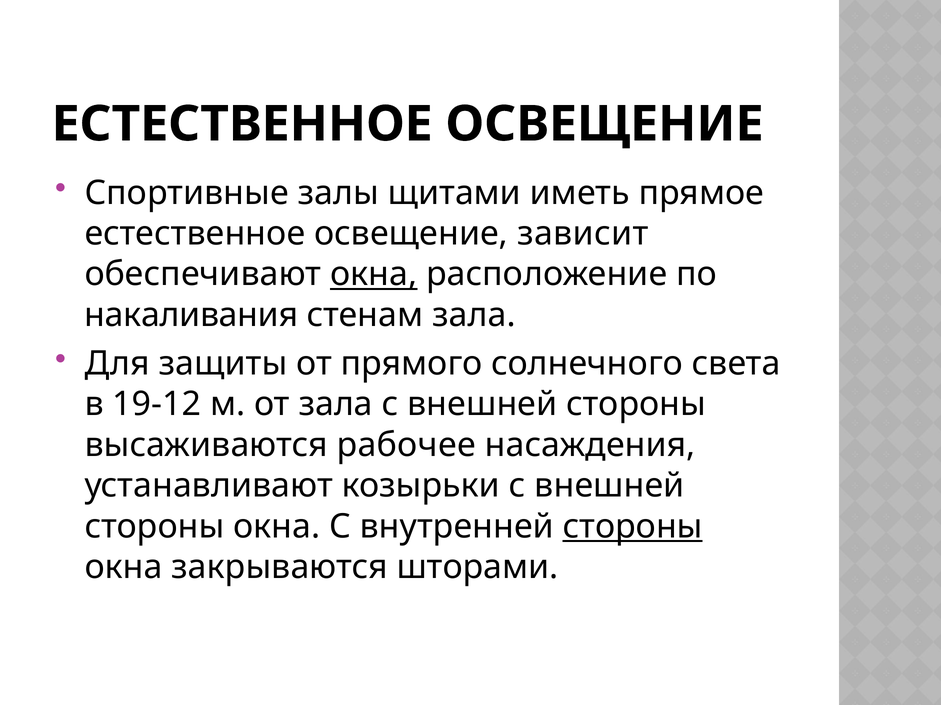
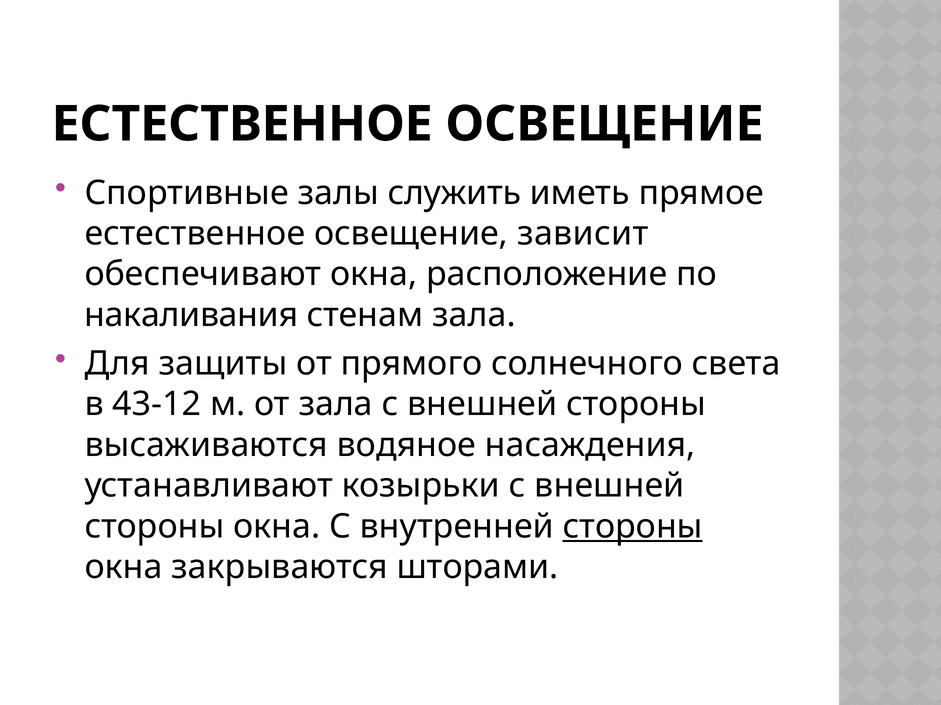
щитами: щитами -> служить
окна at (374, 275) underline: present -> none
19-12: 19-12 -> 43-12
рабочее: рабочее -> водяное
